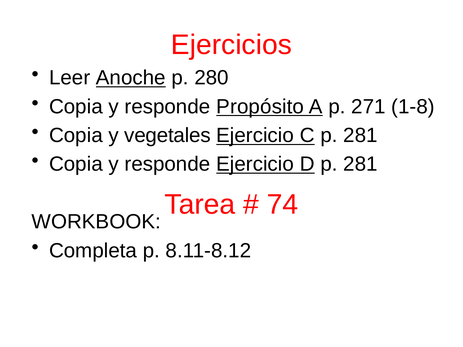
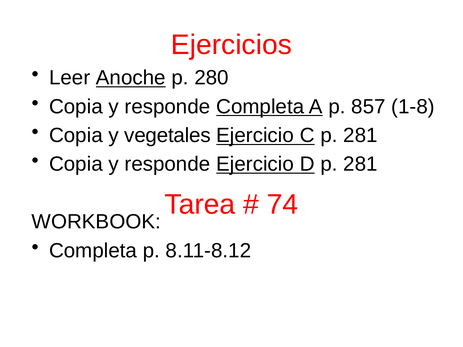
responde Propósito: Propósito -> Completa
271: 271 -> 857
